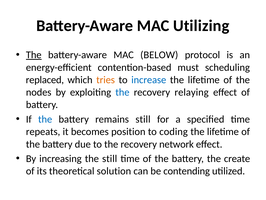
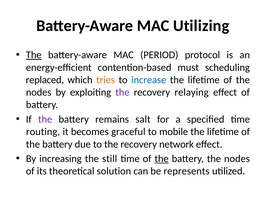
BELOW: BELOW -> PERIOD
the at (122, 92) colour: blue -> purple
the at (45, 119) colour: blue -> purple
remains still: still -> salt
repeats: repeats -> routing
position: position -> graceful
coding: coding -> mobile
the at (162, 158) underline: none -> present
battery the create: create -> nodes
contending: contending -> represents
